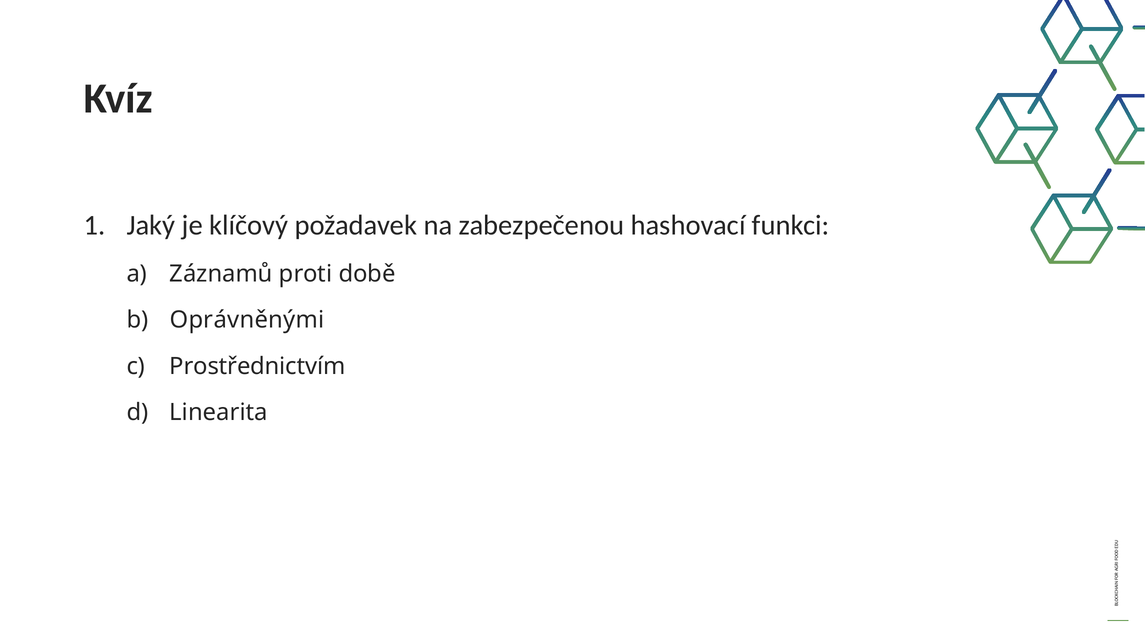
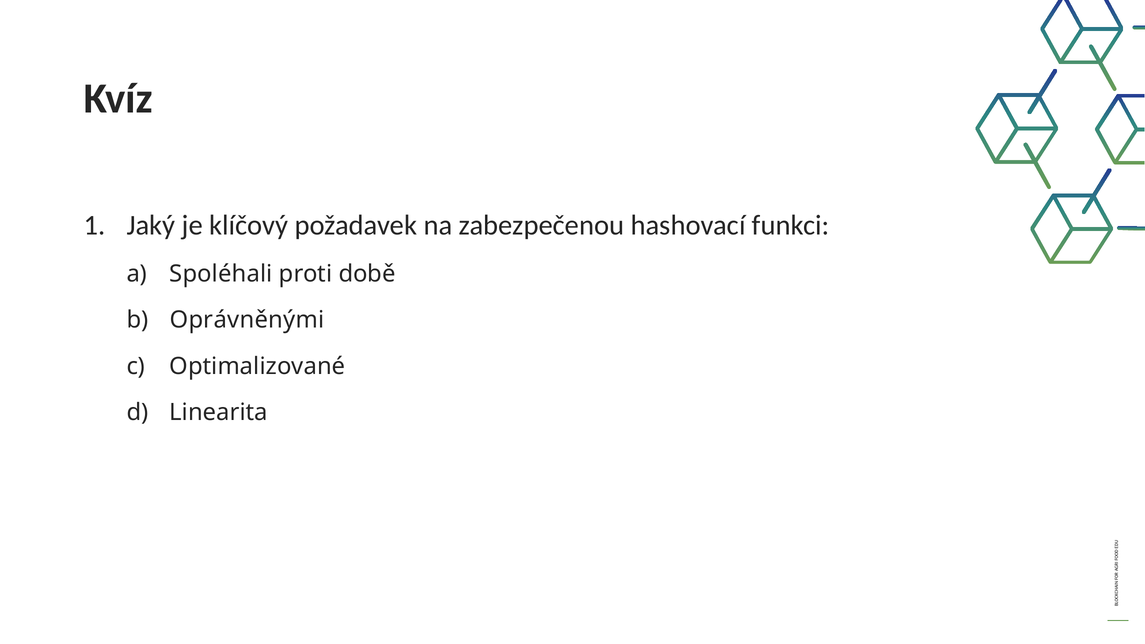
Záznamů: Záznamů -> Spoléhali
Prostřednictvím: Prostřednictvím -> Optimalizované
